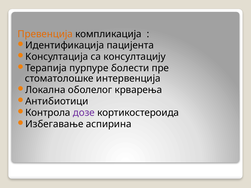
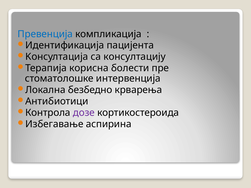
Превенција colour: orange -> blue
пурпуре: пурпуре -> корисна
оболелог: оболелог -> безбедно
